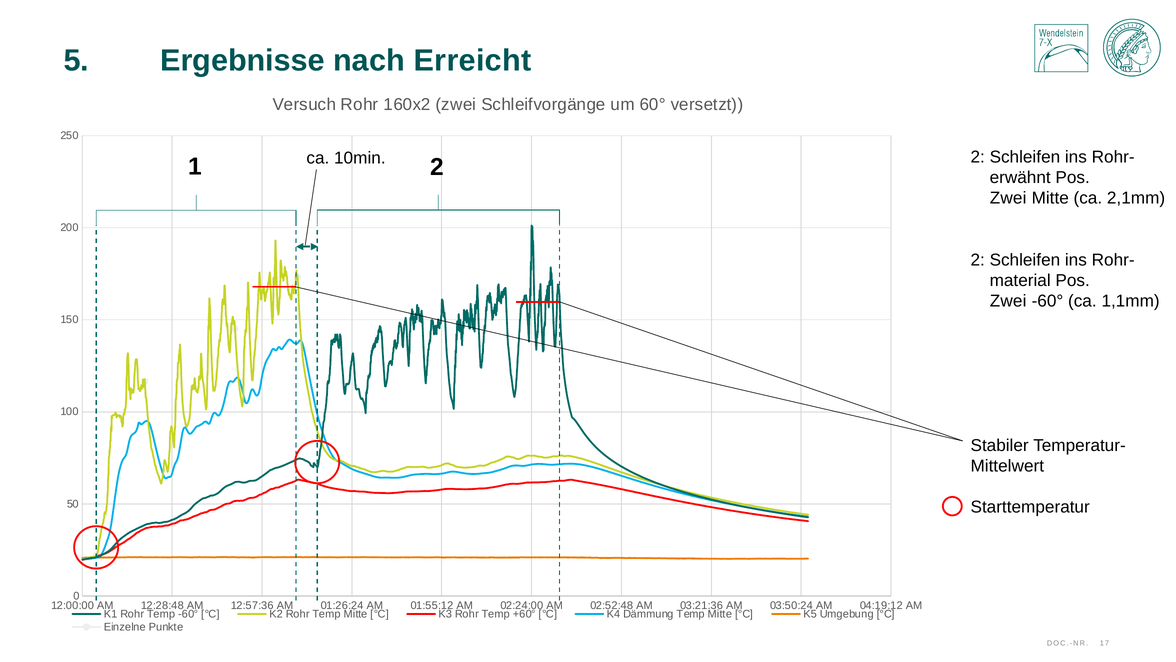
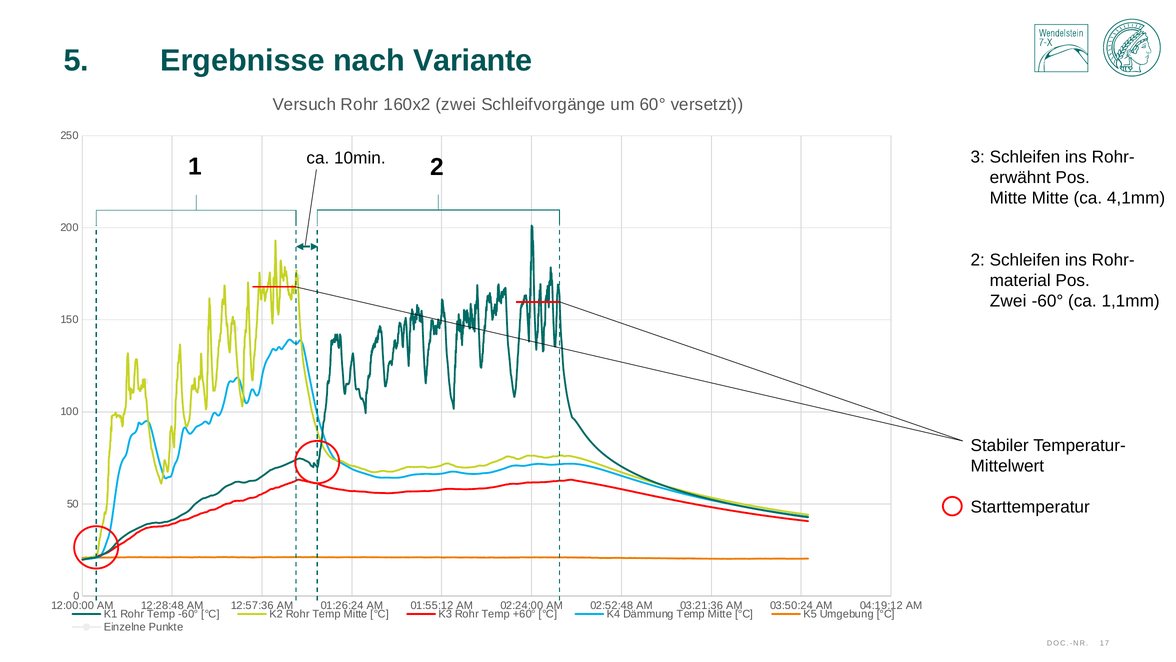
Erreicht: Erreicht -> Variante
2 2: 2 -> 3
Zwei at (1008, 198): Zwei -> Mitte
2,1mm: 2,1mm -> 4,1mm
